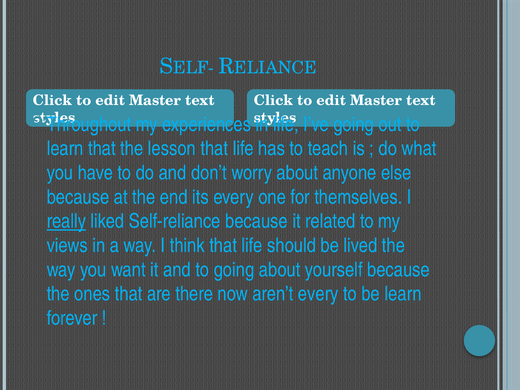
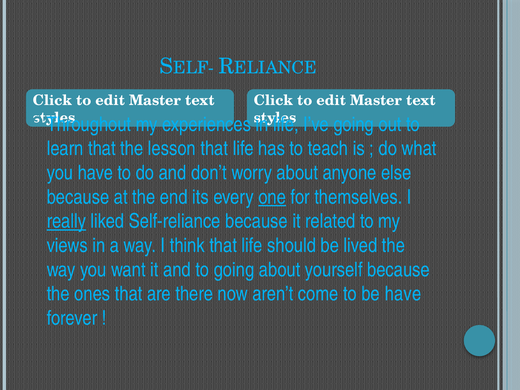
one underline: none -> present
aren’t every: every -> come
be learn: learn -> have
